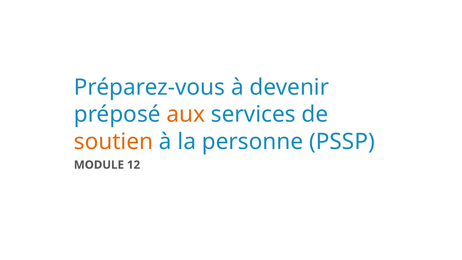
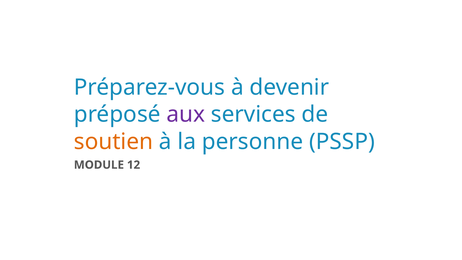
aux colour: orange -> purple
